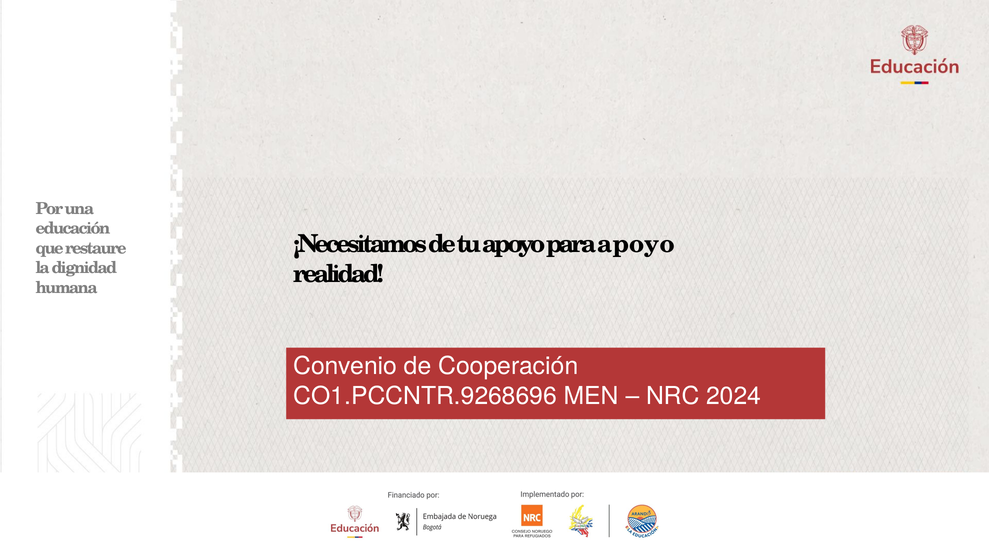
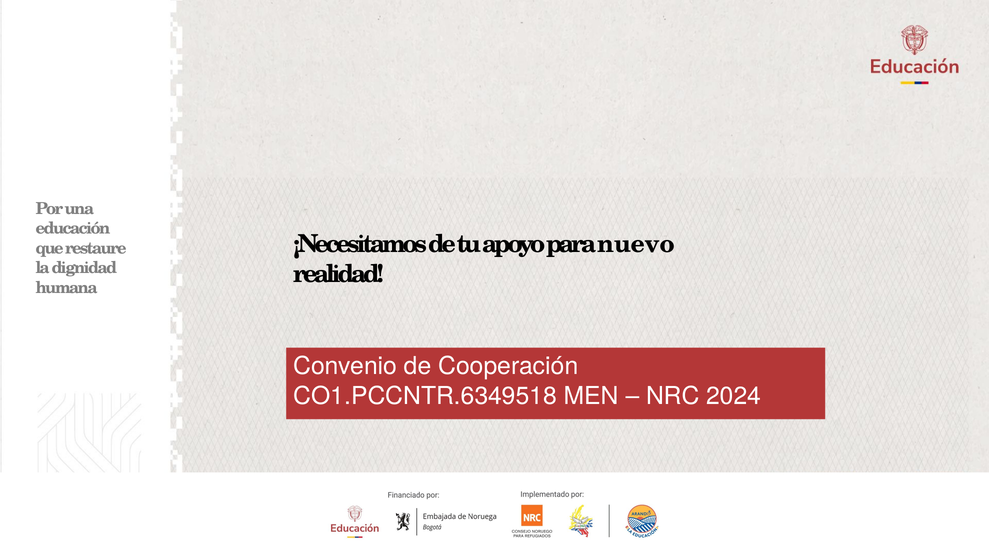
para apoyo: apoyo -> nuevo
CO1.PCCNTR.9268696: CO1.PCCNTR.9268696 -> CO1.PCCNTR.6349518
